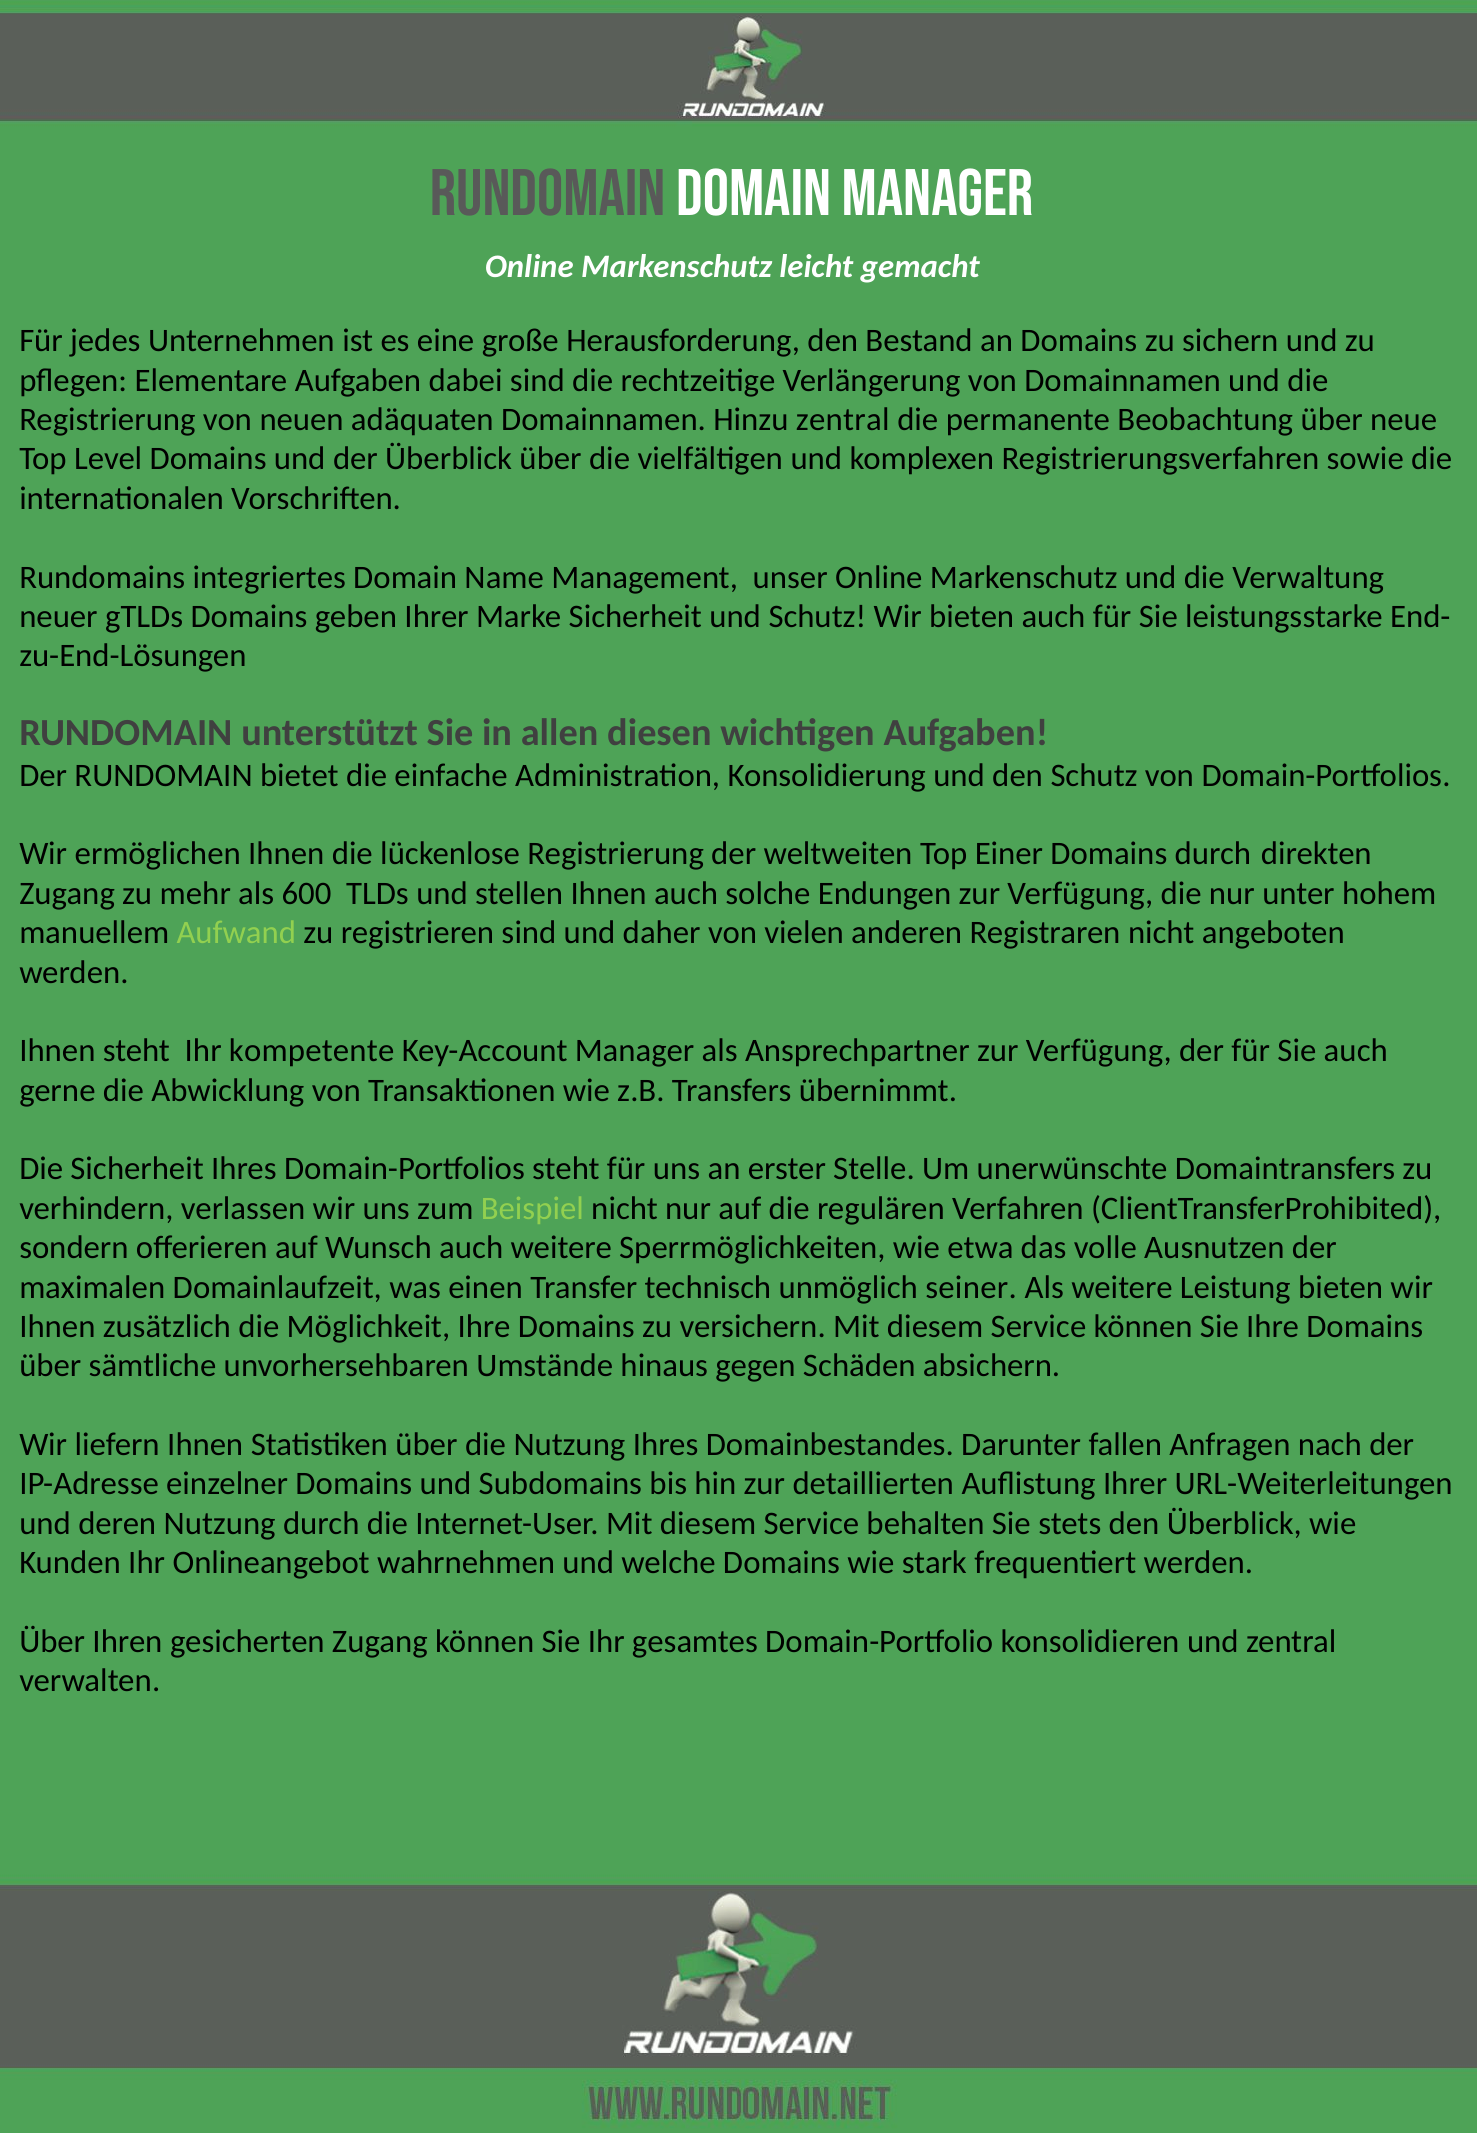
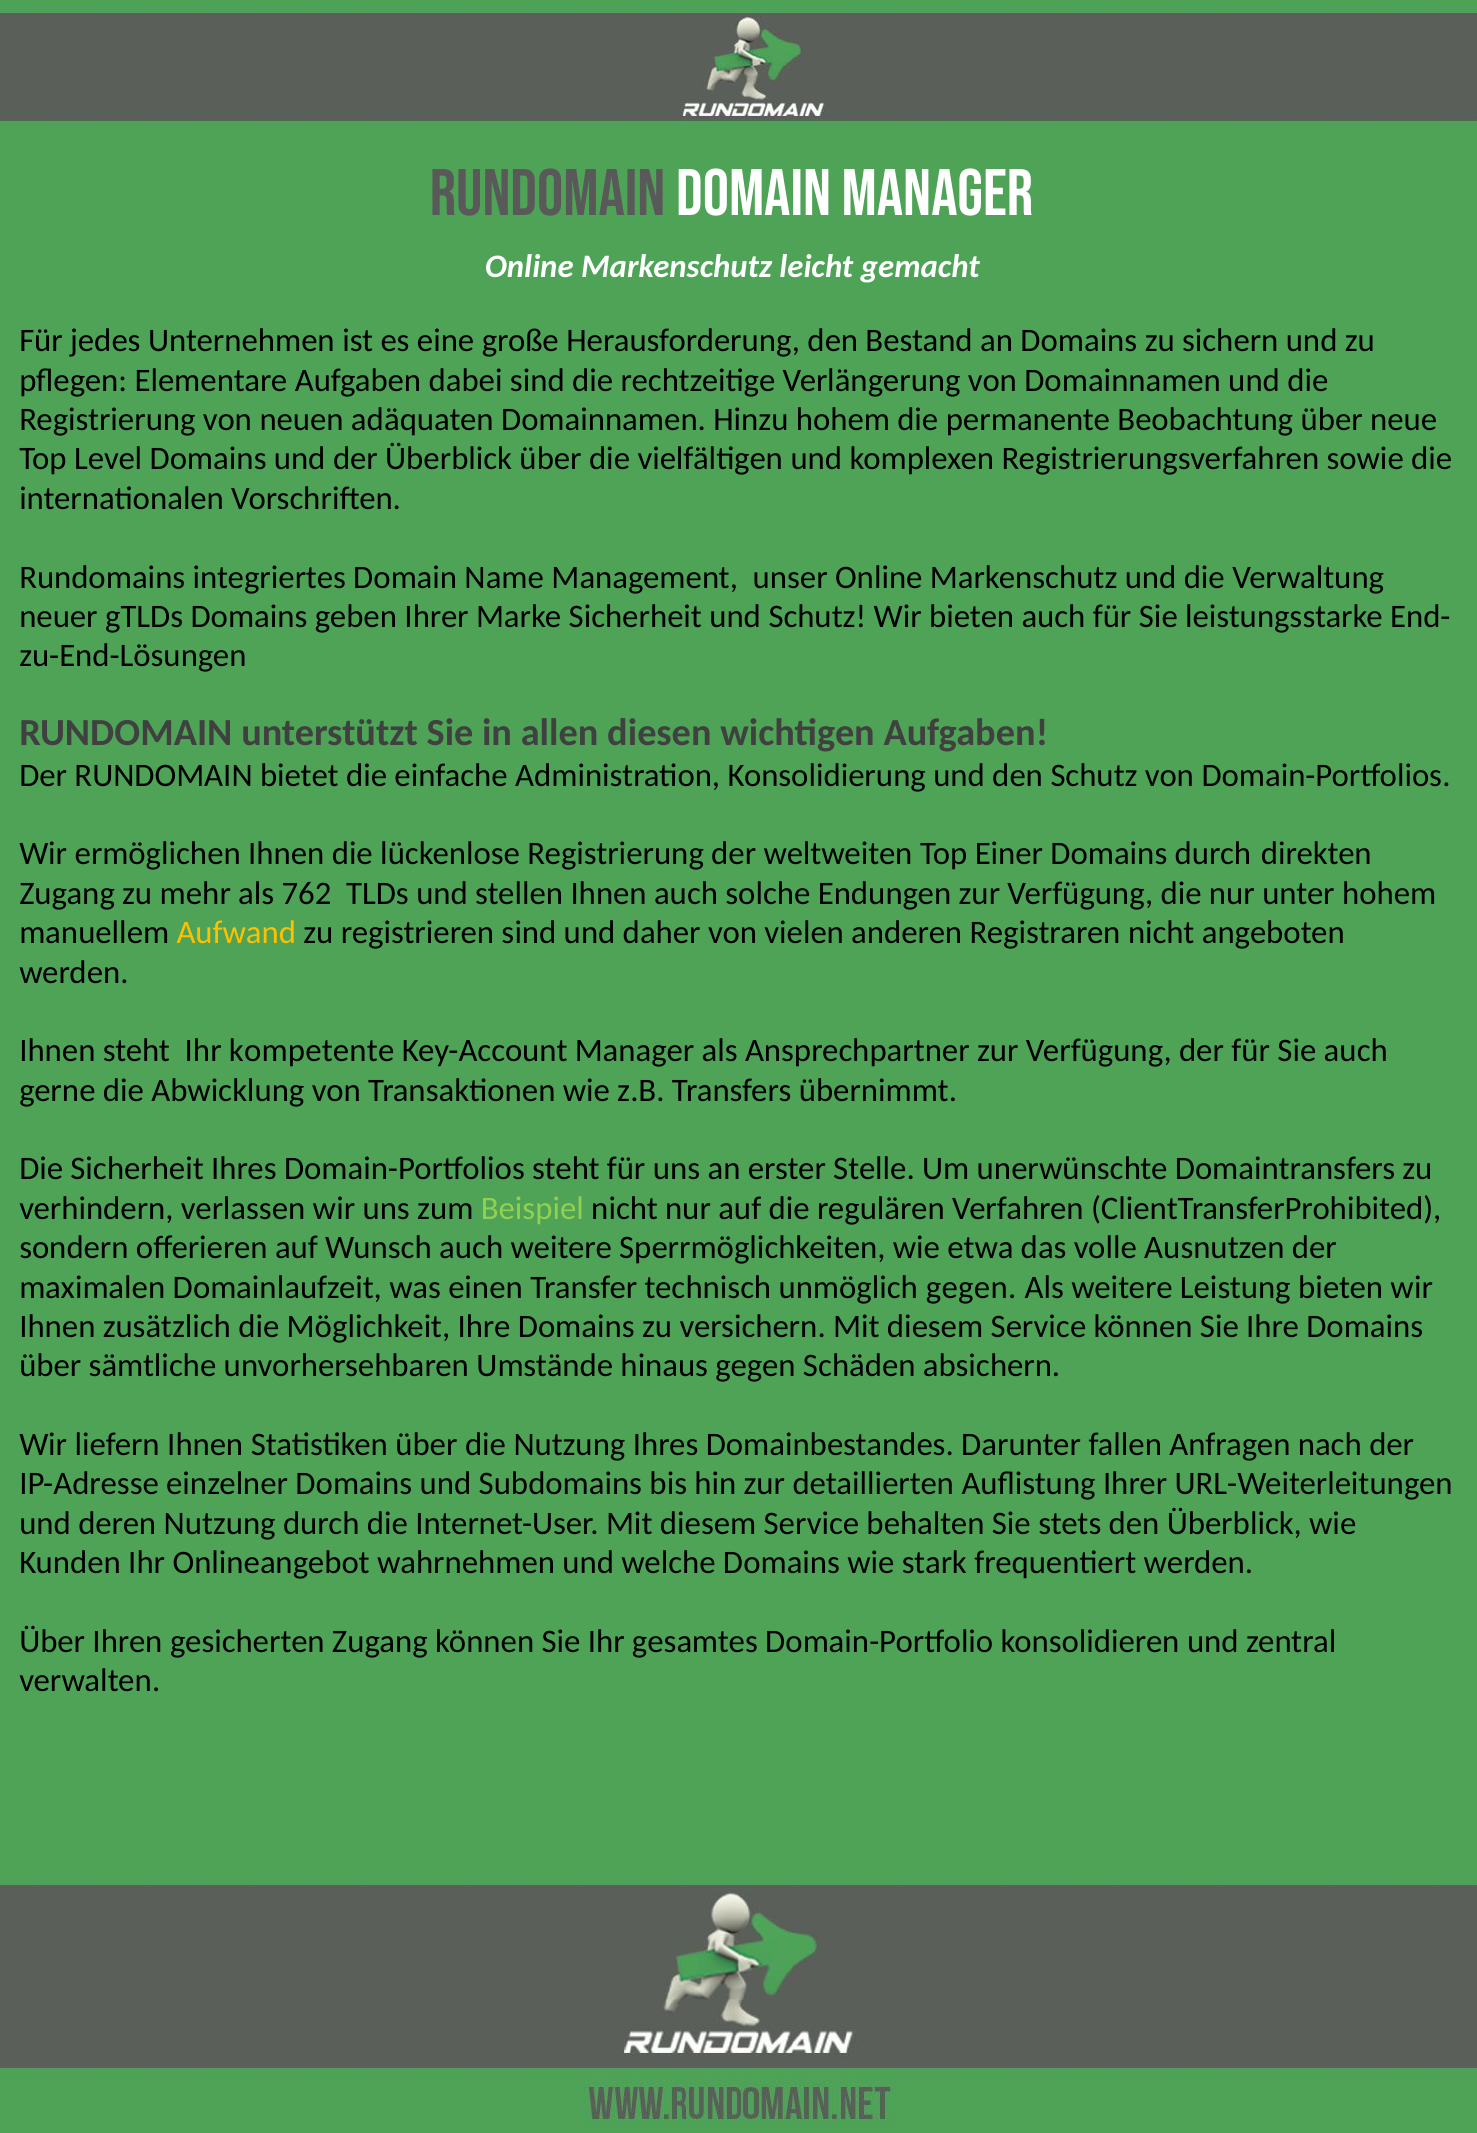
Hinzu zentral: zentral -> hohem
600: 600 -> 762
Aufwand colour: light green -> yellow
unmöglich seiner: seiner -> gegen
